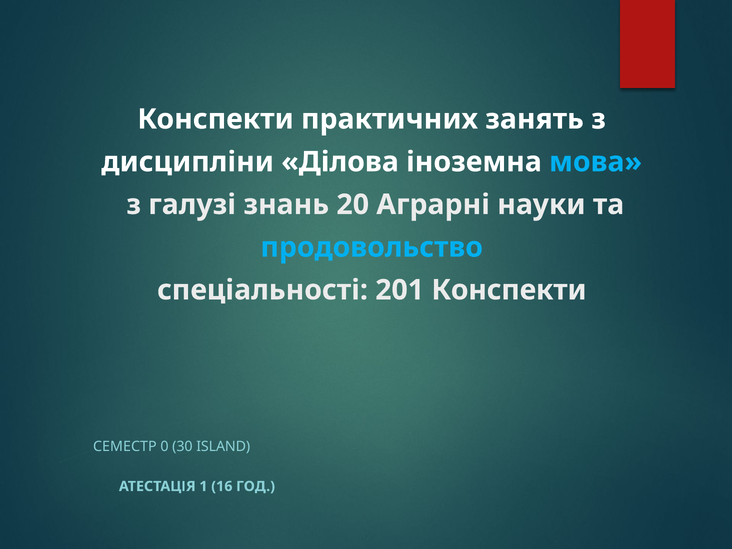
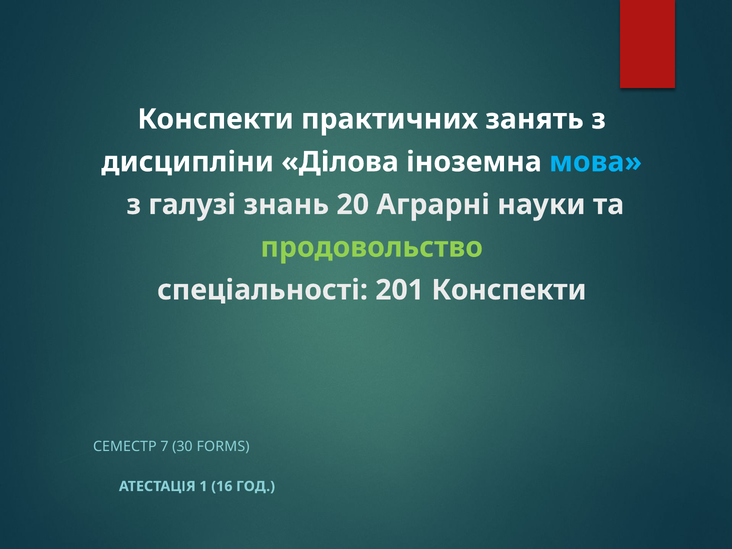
продовольство colour: light blue -> light green
0: 0 -> 7
ISLAND: ISLAND -> FORMS
